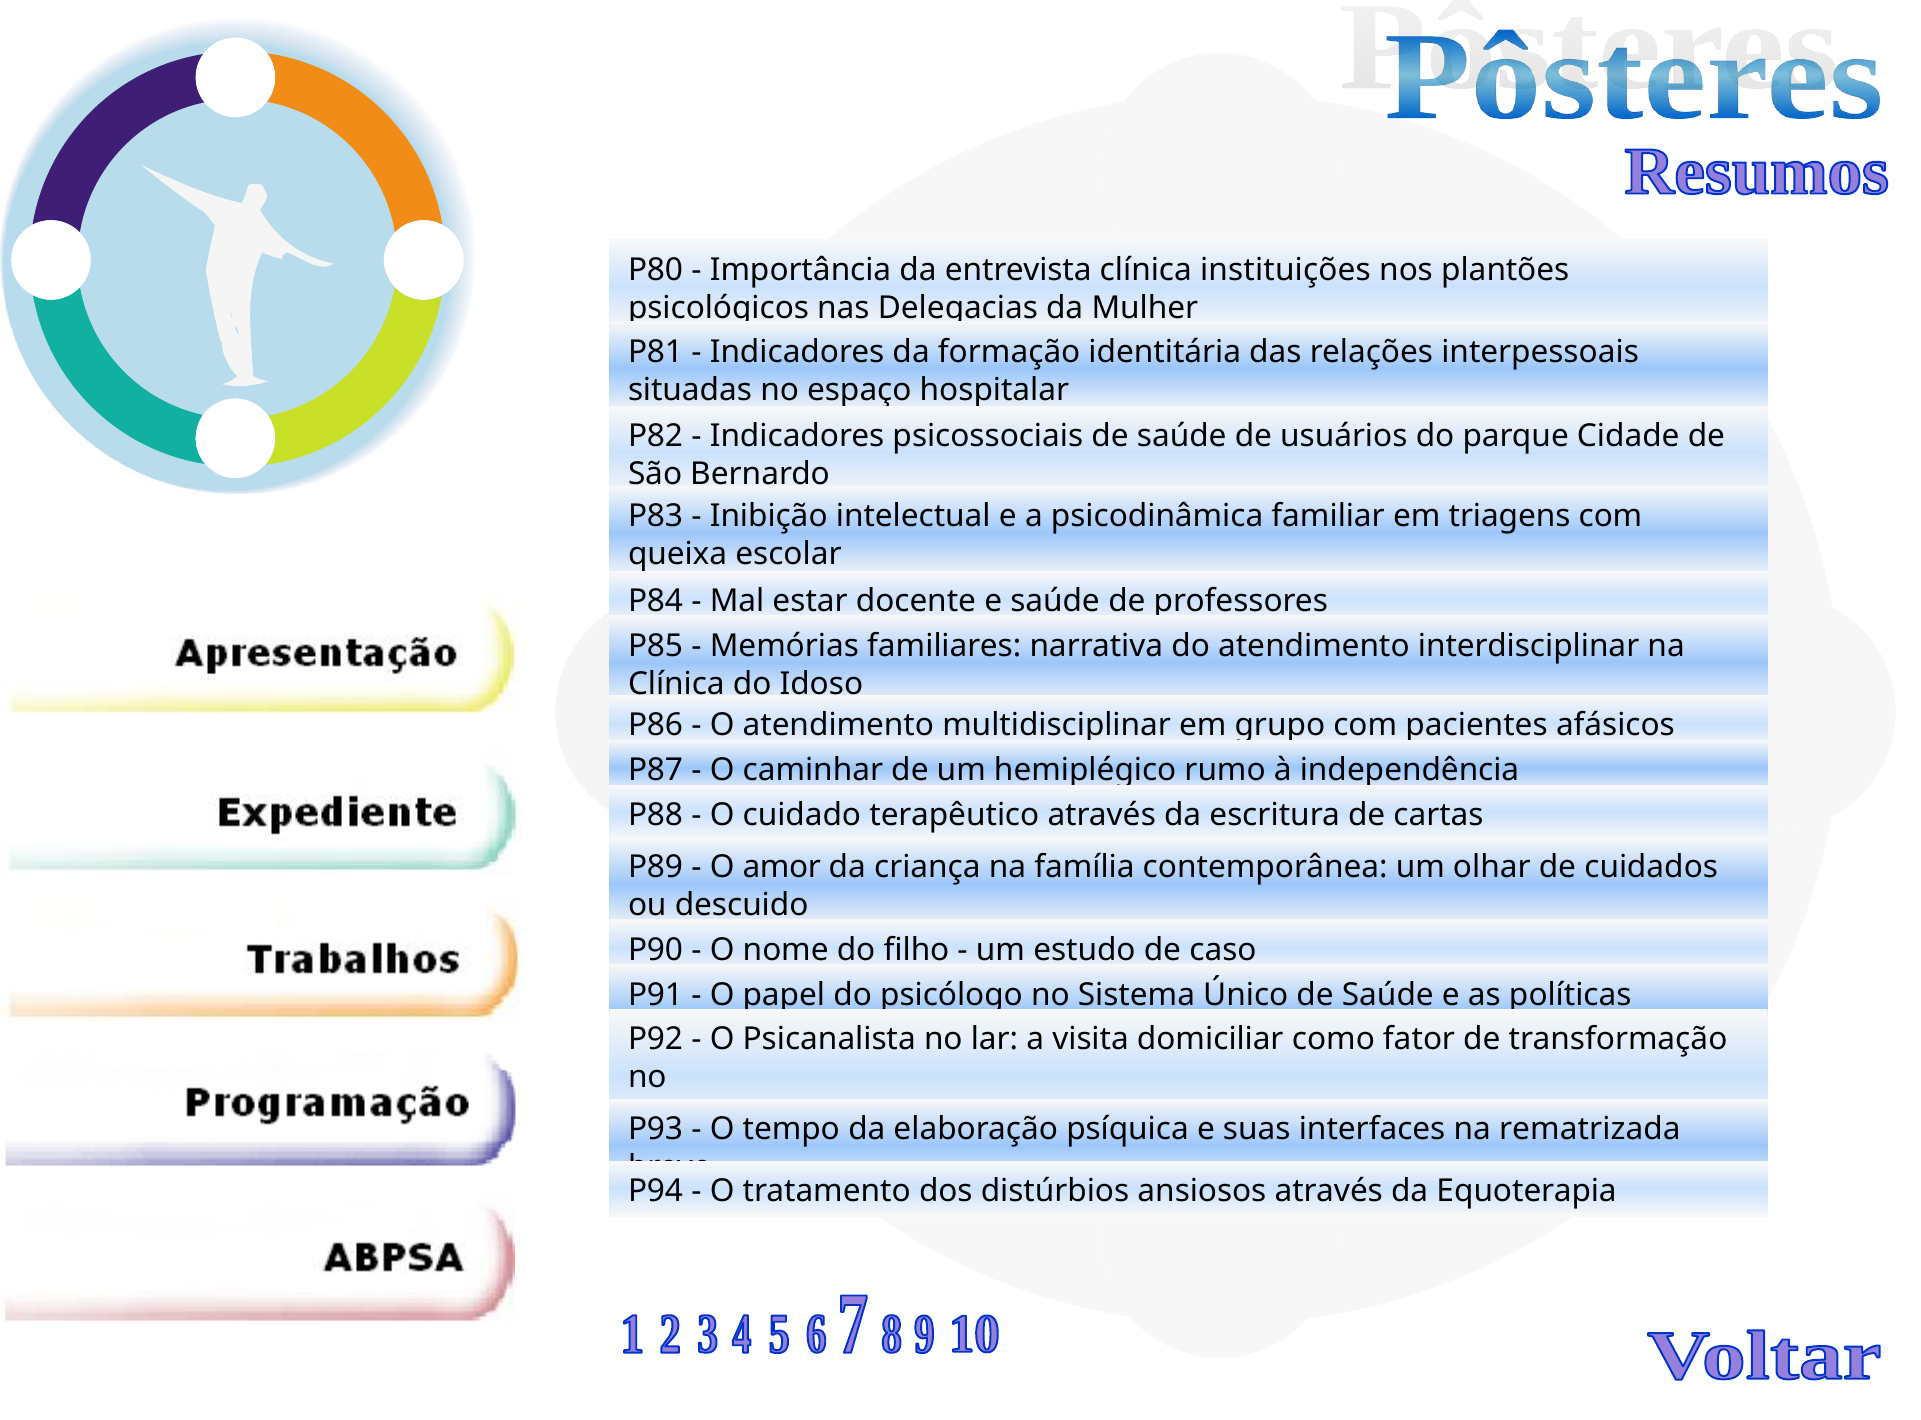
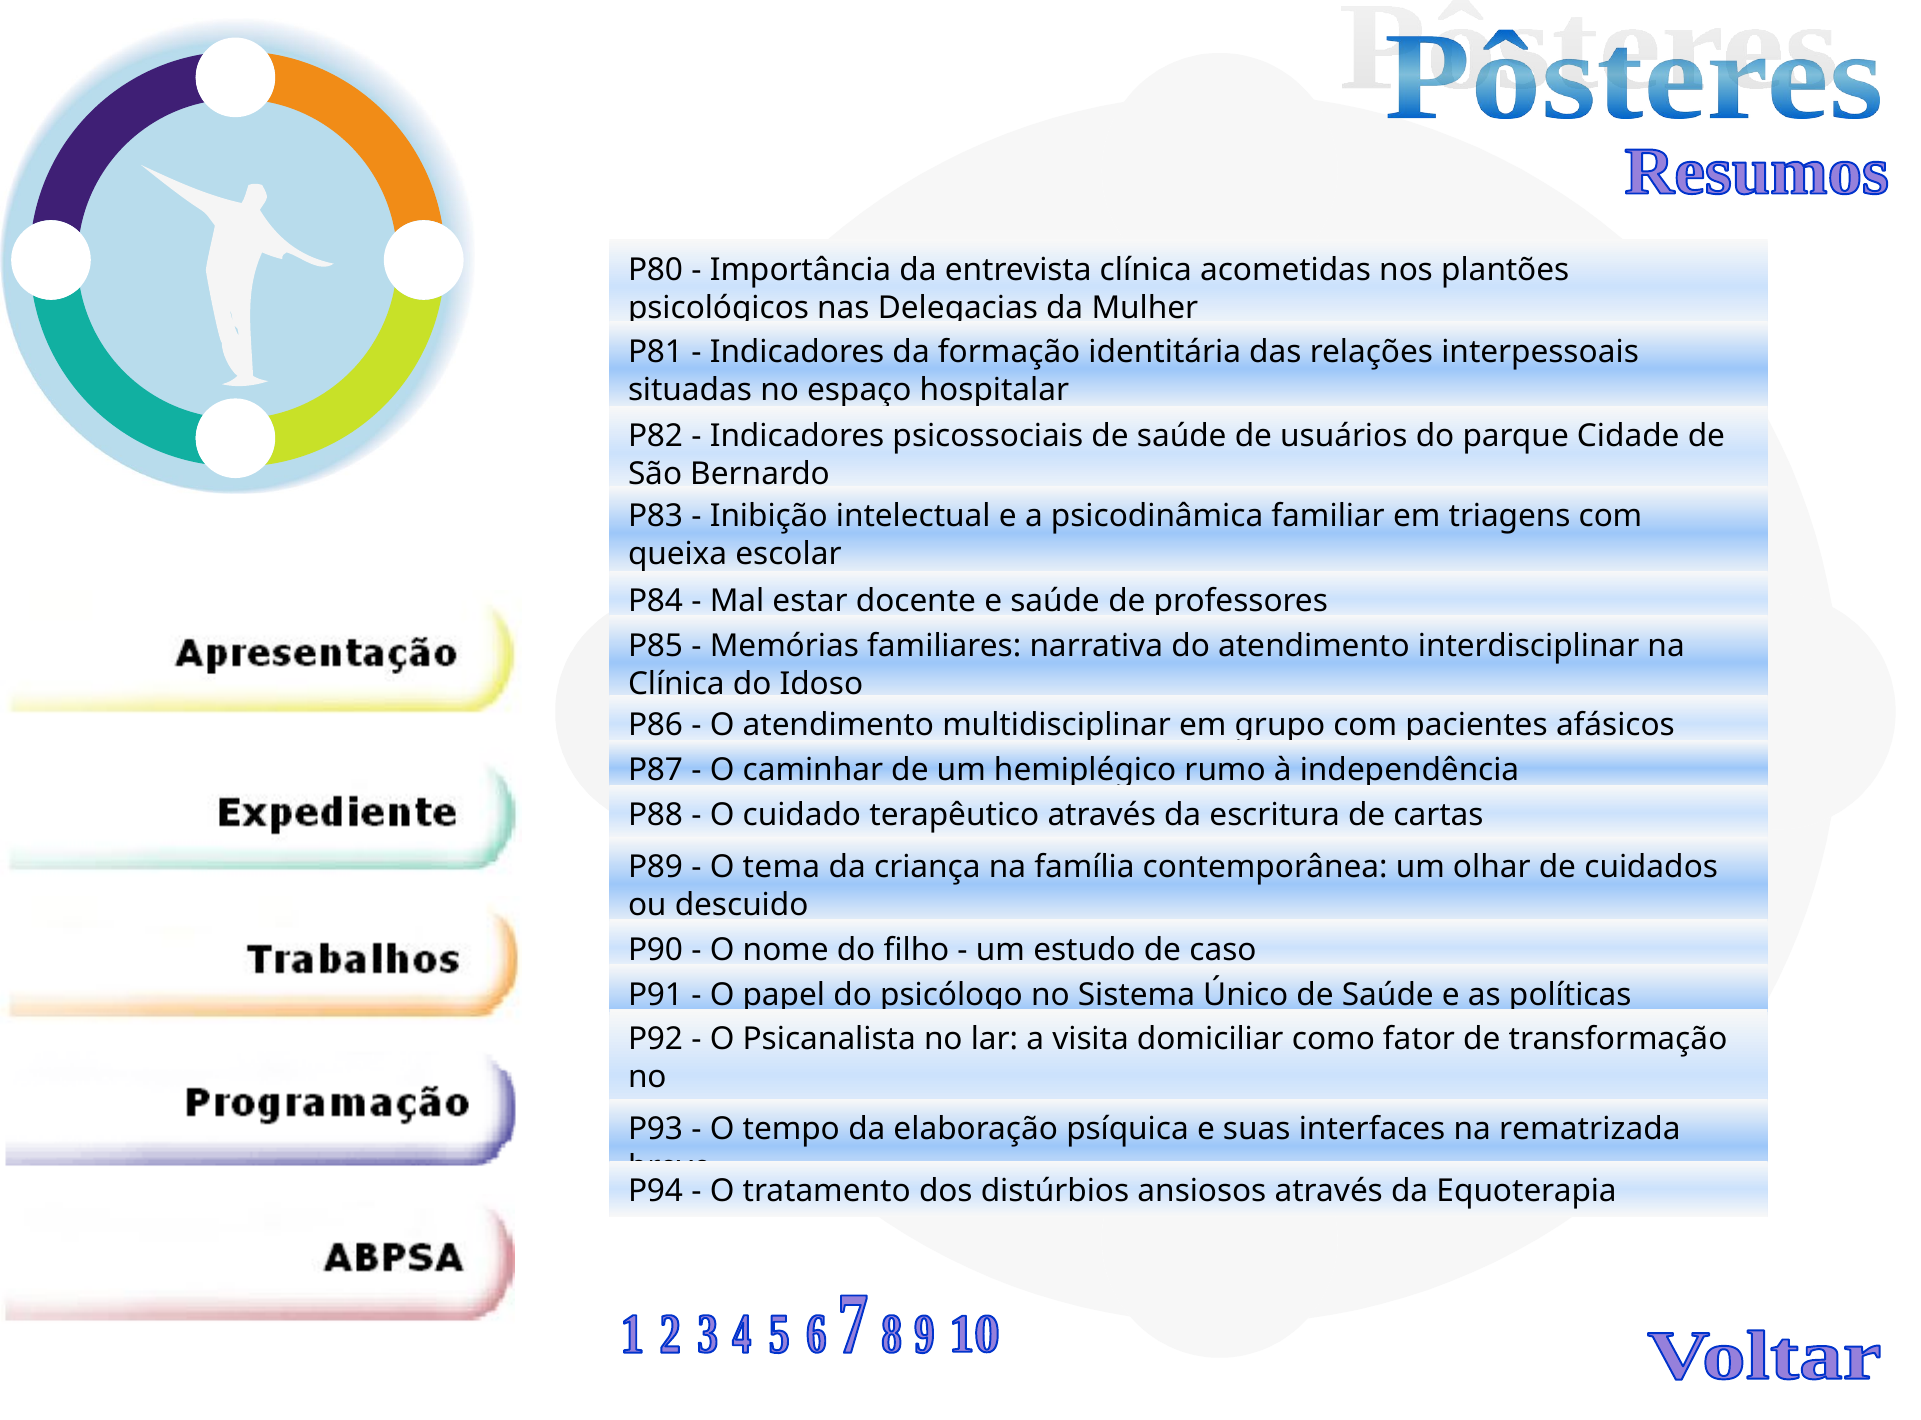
instituições: instituições -> acometidas
amor: amor -> tema
